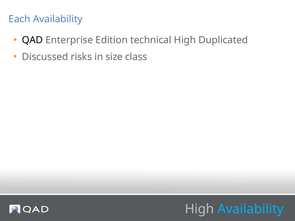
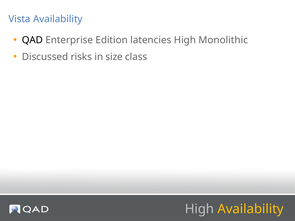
Each: Each -> Vista
technical: technical -> latencies
Duplicated: Duplicated -> Monolithic
Availability at (251, 209) colour: light blue -> yellow
